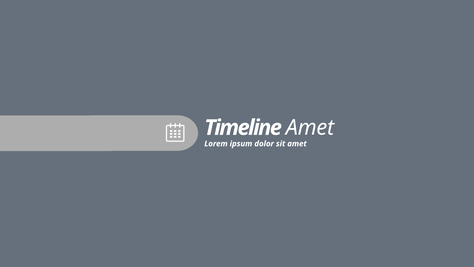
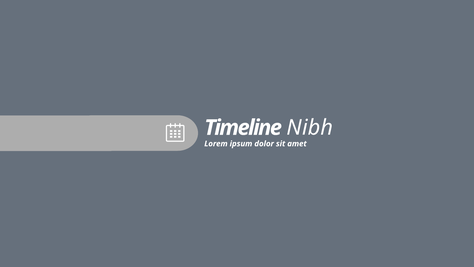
Amet at (310, 127): Amet -> Nibh
